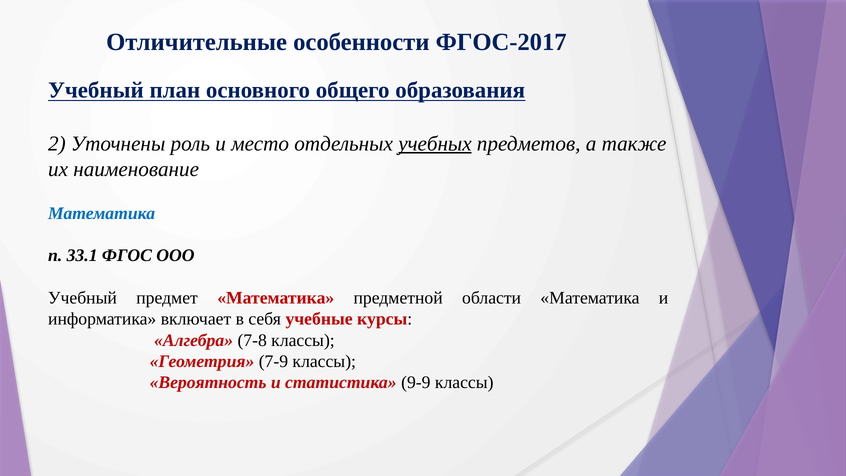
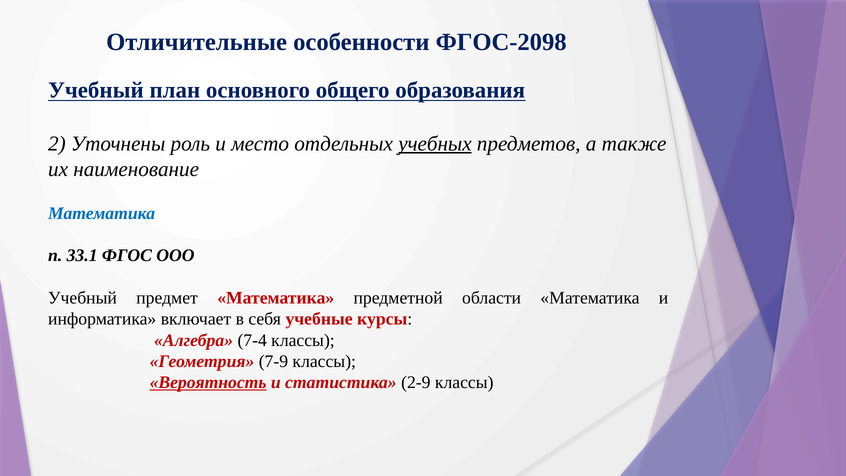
ФГОС-2017: ФГОС-2017 -> ФГОС-2098
7-8: 7-8 -> 7-4
Вероятность underline: none -> present
9-9: 9-9 -> 2-9
